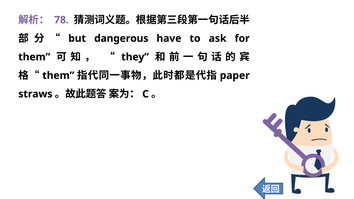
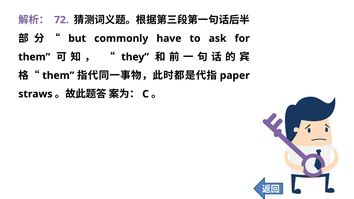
78: 78 -> 72
dangerous: dangerous -> commonly
